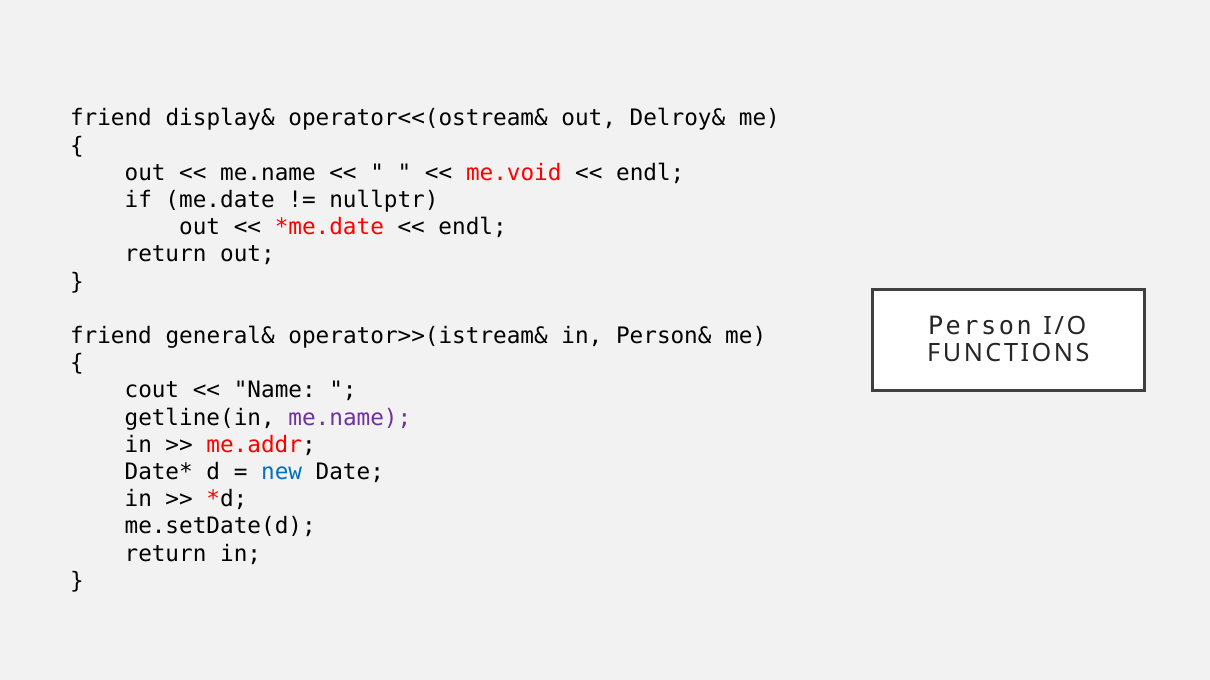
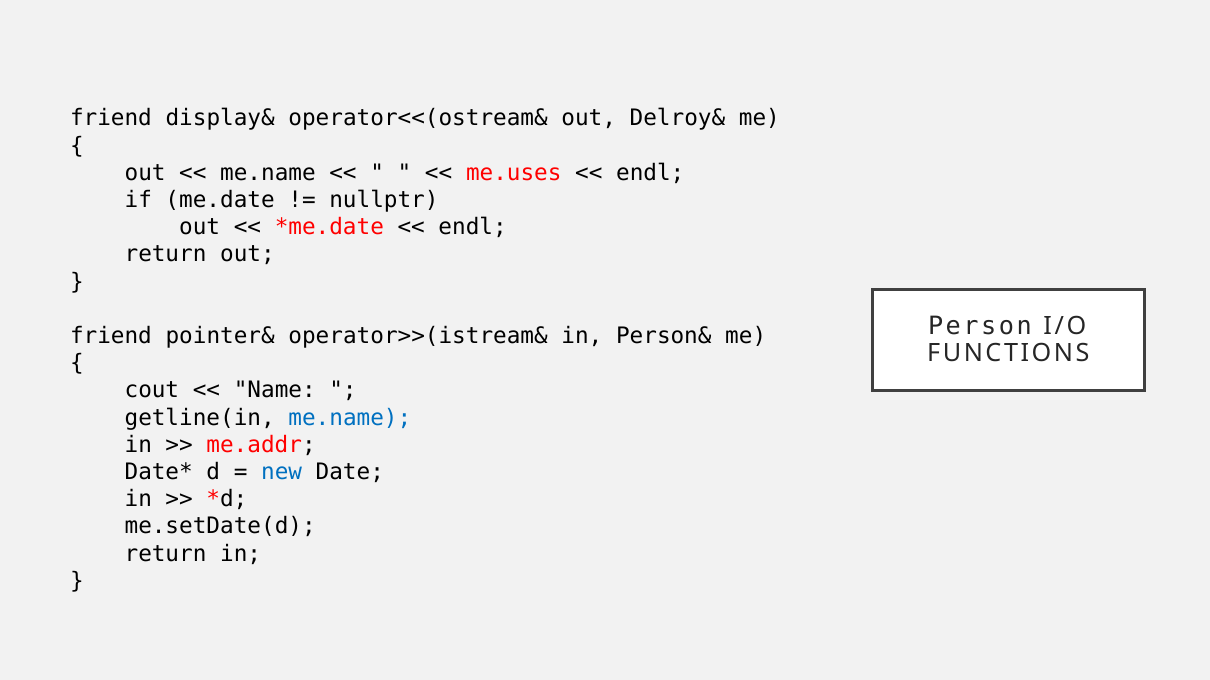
me.void: me.void -> me.uses
general&: general& -> pointer&
me.name at (350, 418) colour: purple -> blue
